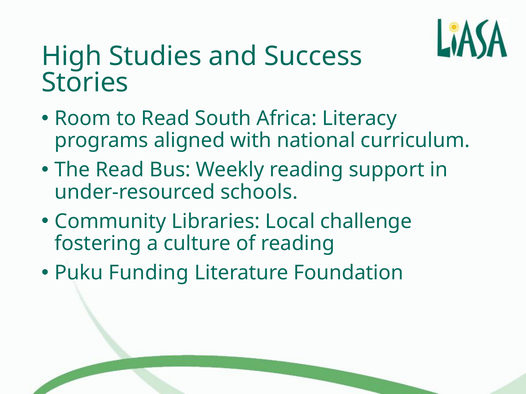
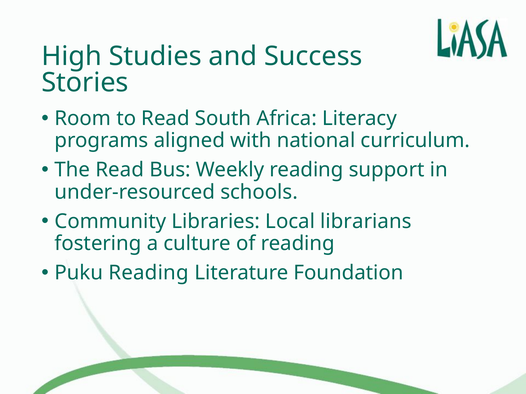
challenge: challenge -> librarians
Puku Funding: Funding -> Reading
